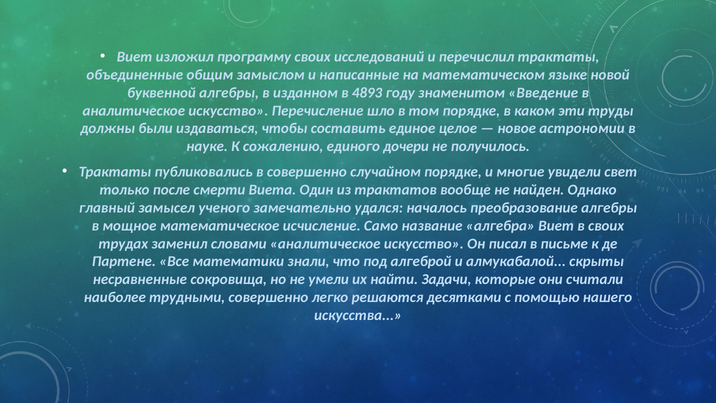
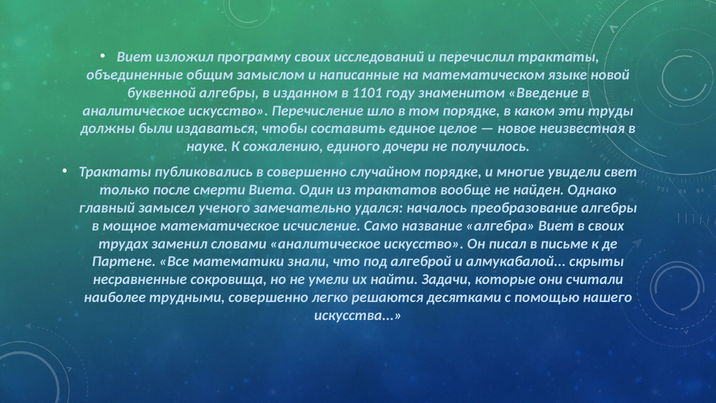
4893: 4893 -> 1101
астрономии: астрономии -> неизвестная
